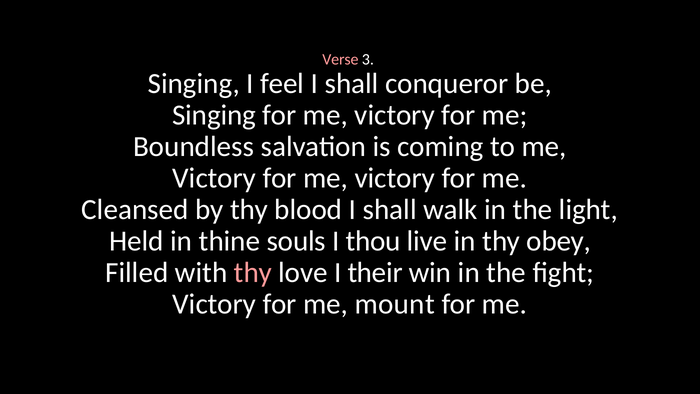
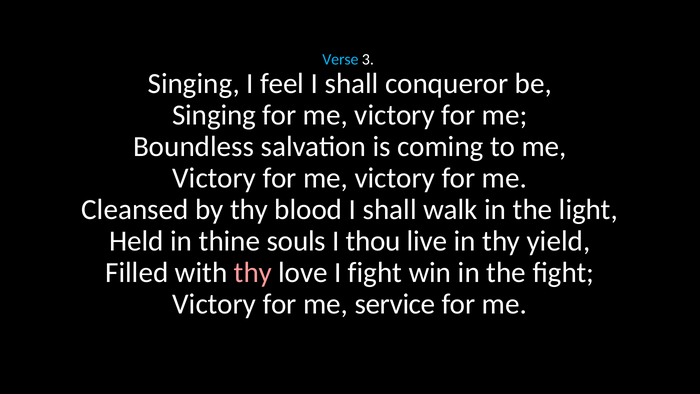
Verse colour: pink -> light blue
obey: obey -> yield
I their: their -> fight
mount: mount -> service
